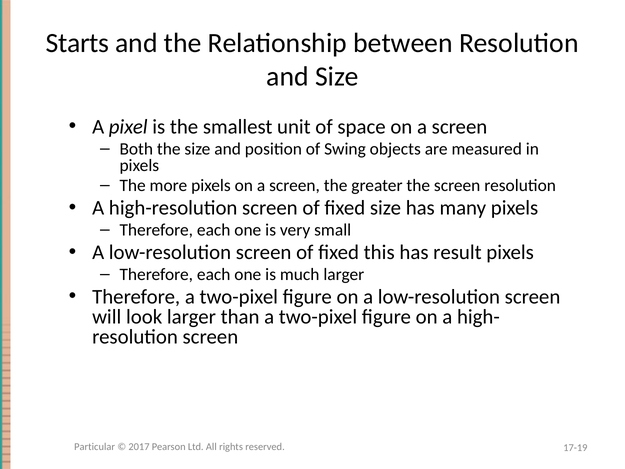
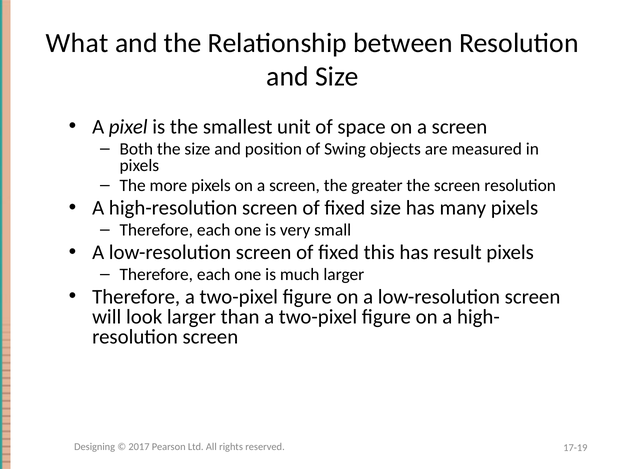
Starts: Starts -> What
Particular: Particular -> Designing
